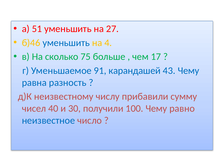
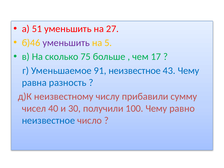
уменьшить at (66, 43) colour: blue -> purple
4: 4 -> 5
91 карандашей: карандашей -> неизвестное
